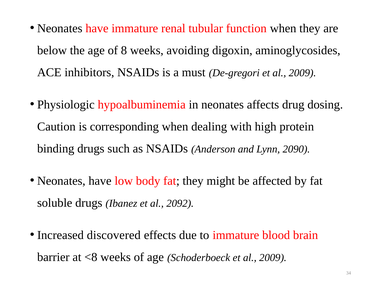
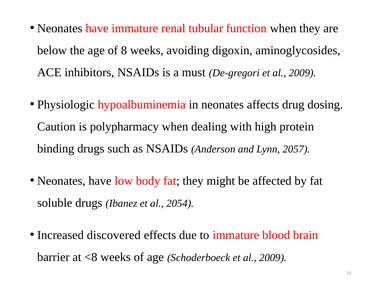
corresponding: corresponding -> polypharmacy
2090: 2090 -> 2057
2092: 2092 -> 2054
